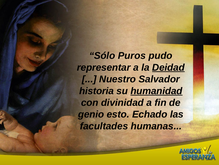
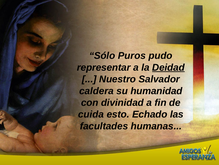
historia: historia -> caldera
humanidad underline: present -> none
genio: genio -> cuida
